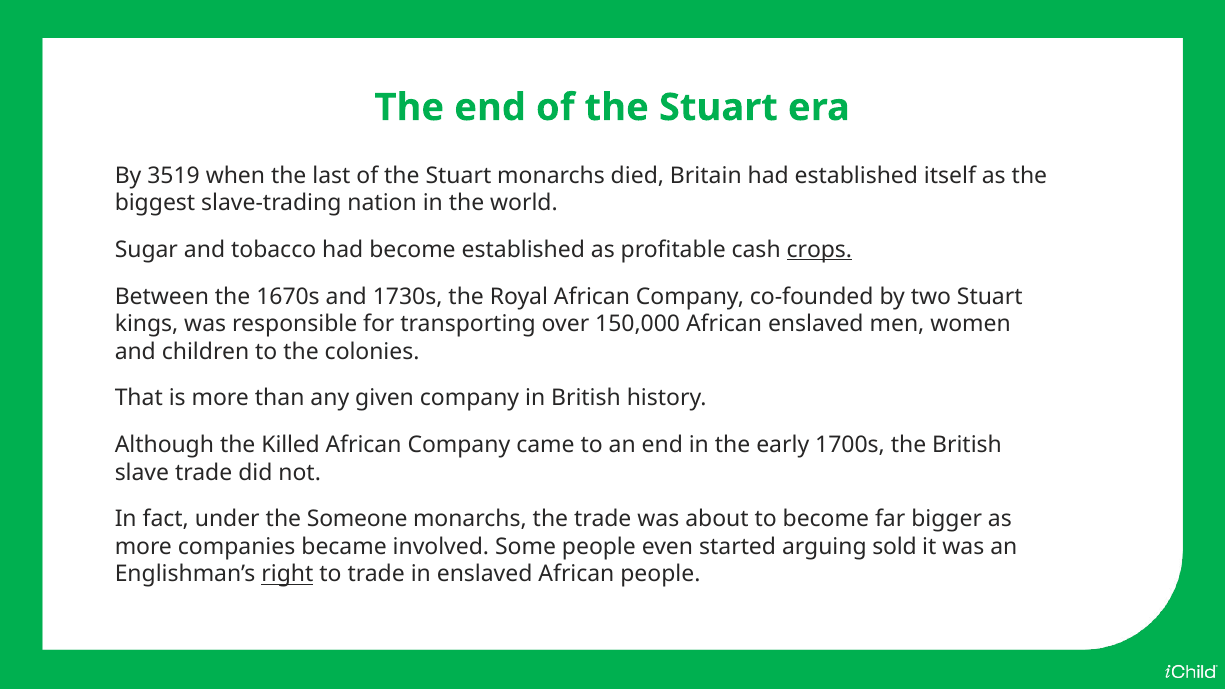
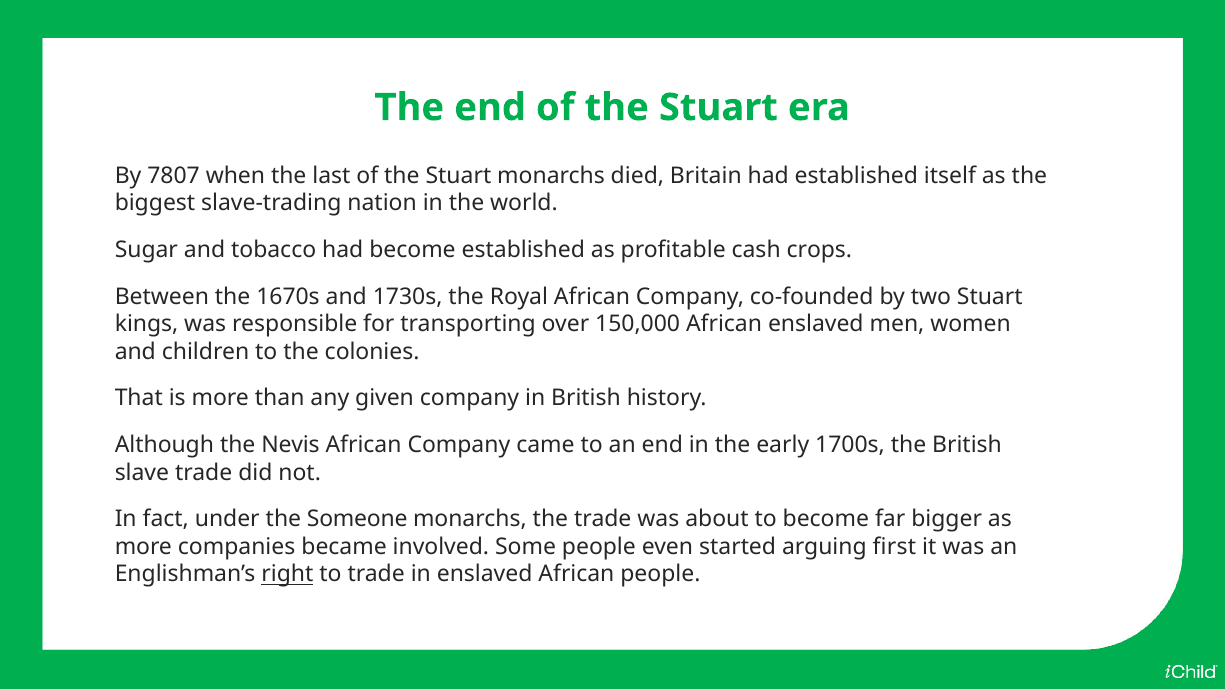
3519: 3519 -> 7807
crops underline: present -> none
Killed: Killed -> Nevis
sold: sold -> first
